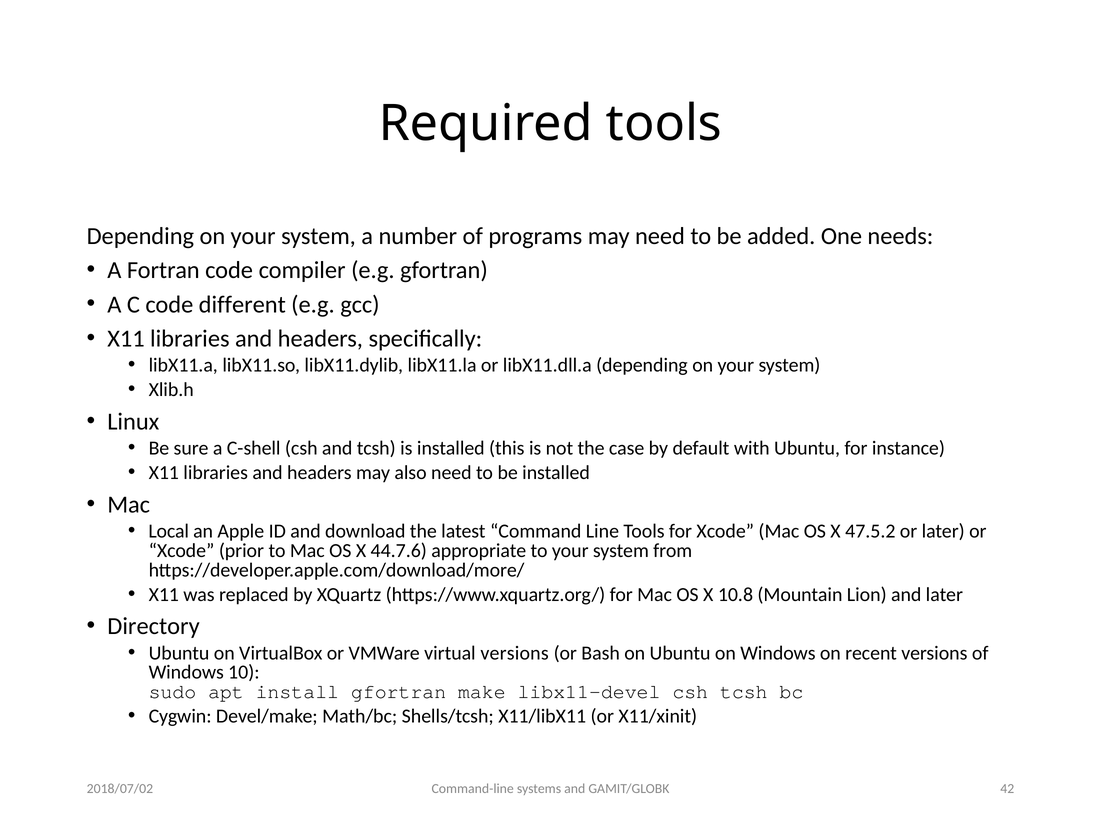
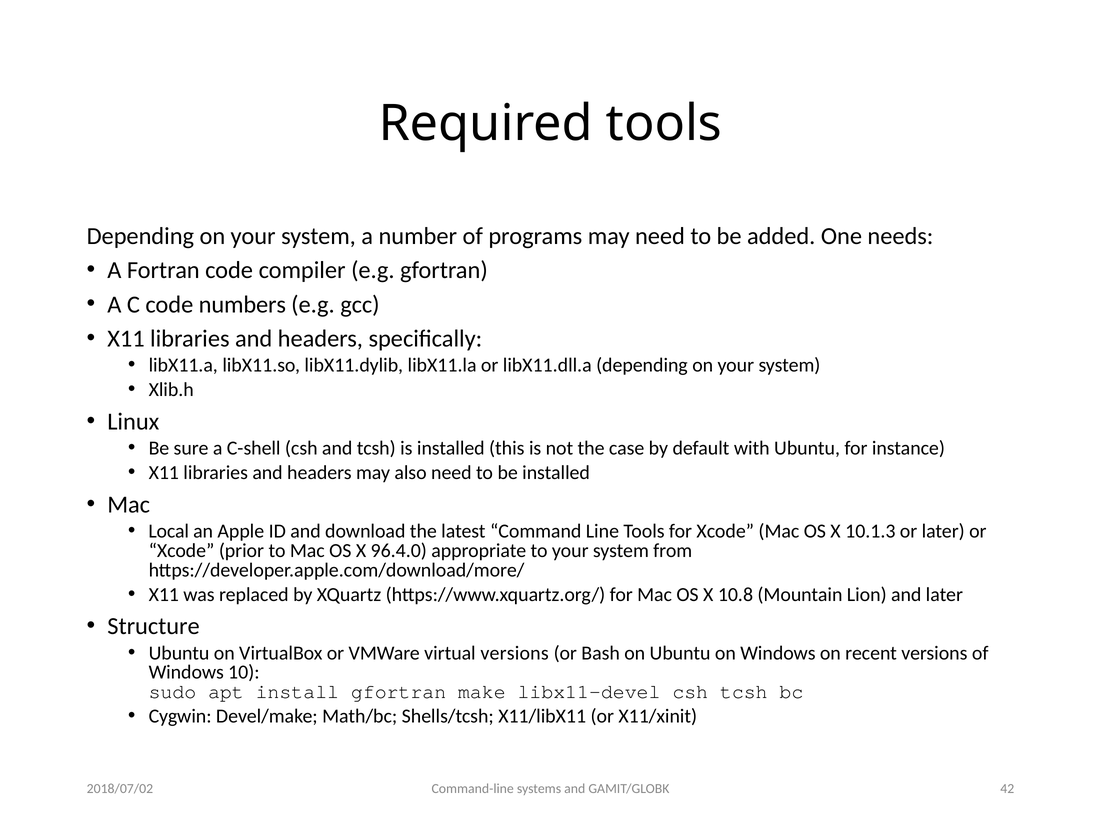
different: different -> numbers
47.5.2: 47.5.2 -> 10.1.3
44.7.6: 44.7.6 -> 96.4.0
Directory: Directory -> Structure
